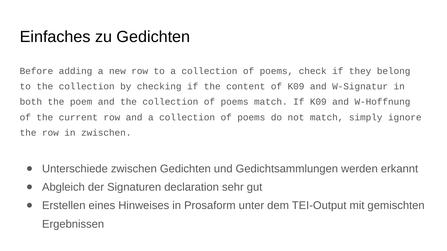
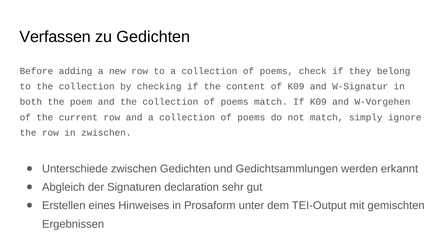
Einfaches: Einfaches -> Verfassen
W-Hoffnung: W-Hoffnung -> W-Vorgehen
